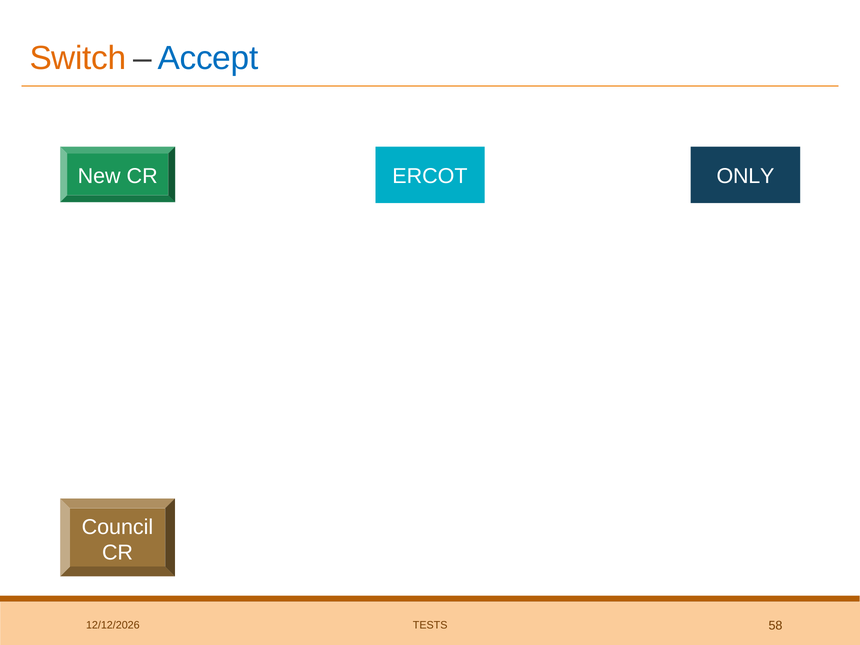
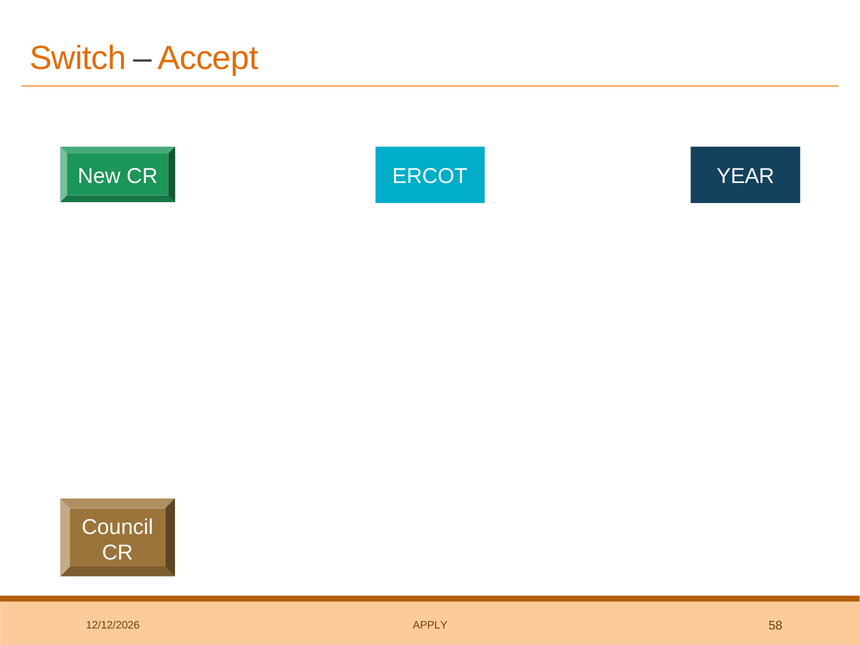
Accept colour: blue -> orange
ONLY: ONLY -> YEAR
TESTS: TESTS -> APPLY
